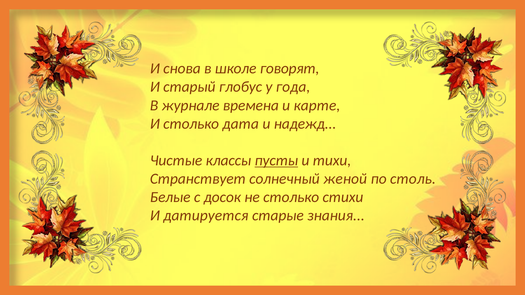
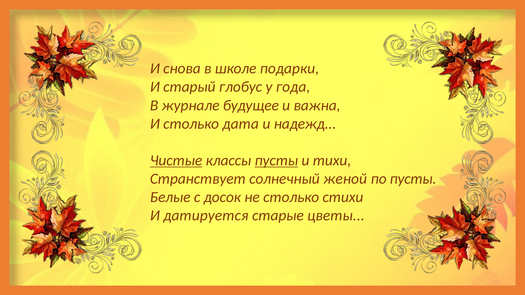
говорят: говорят -> подарки
времена: времена -> будущее
карте: карте -> важна
Чистые underline: none -> present
по столь: столь -> пусты
знания: знания -> цветы
